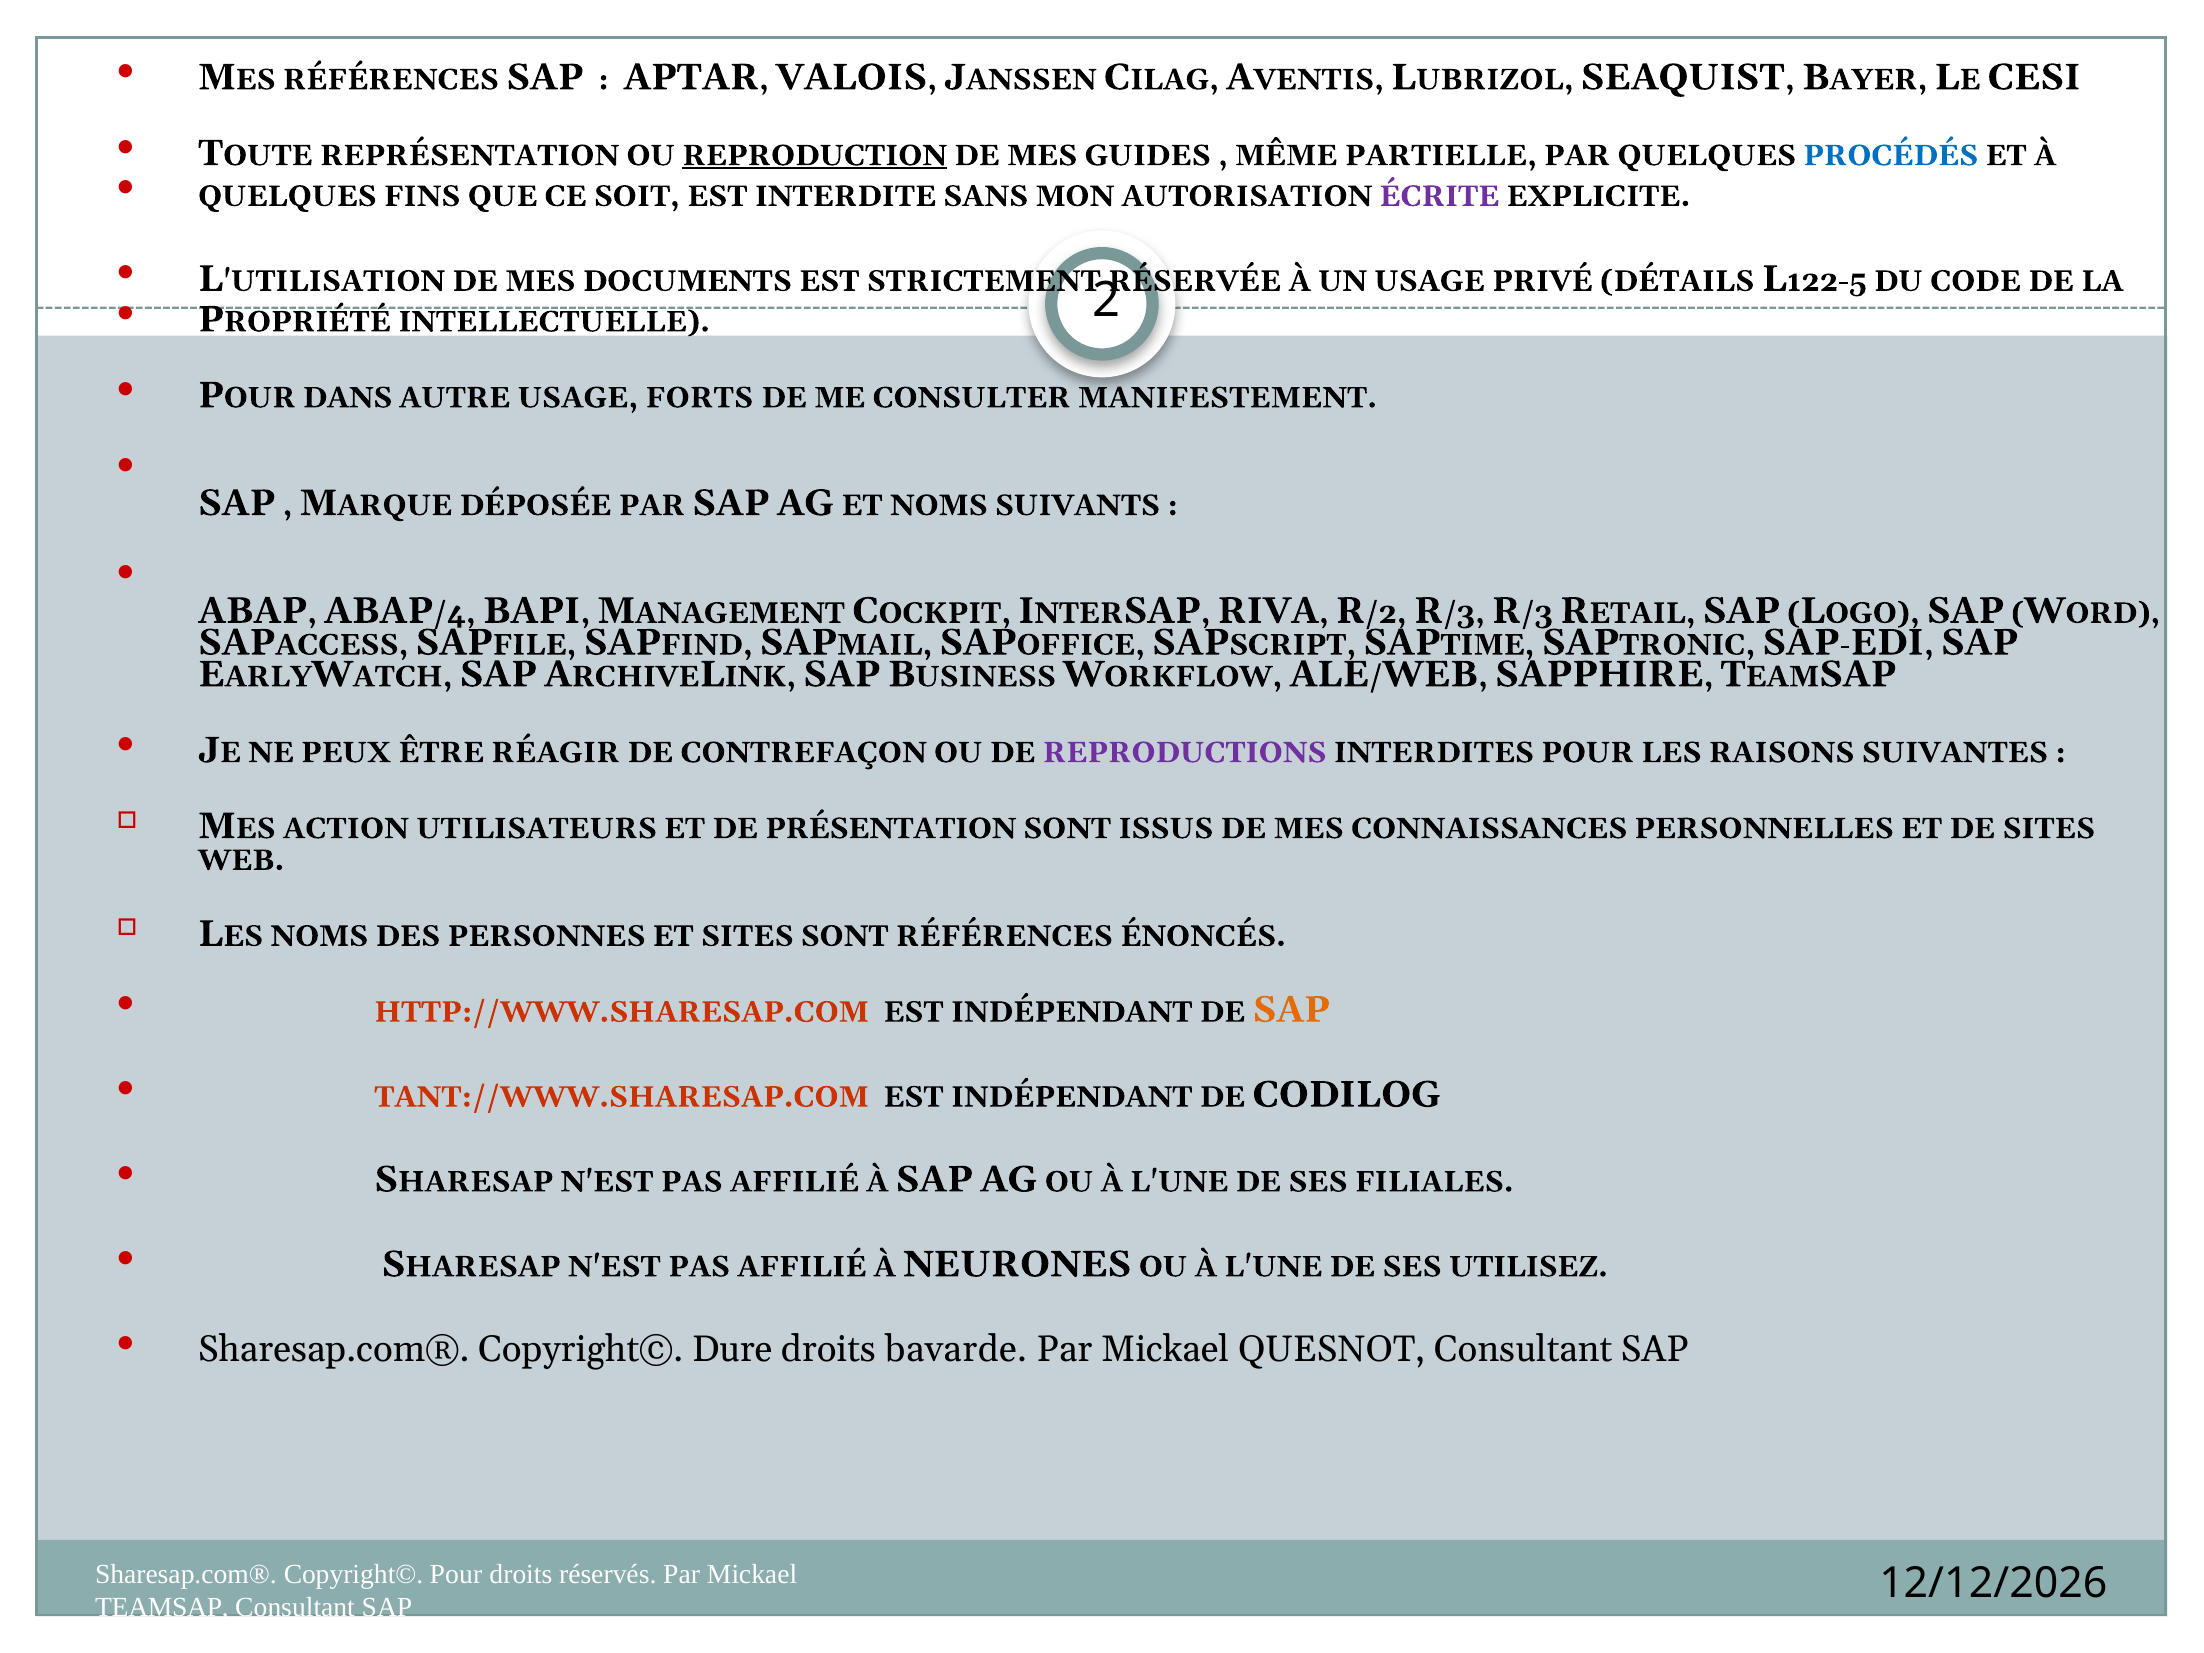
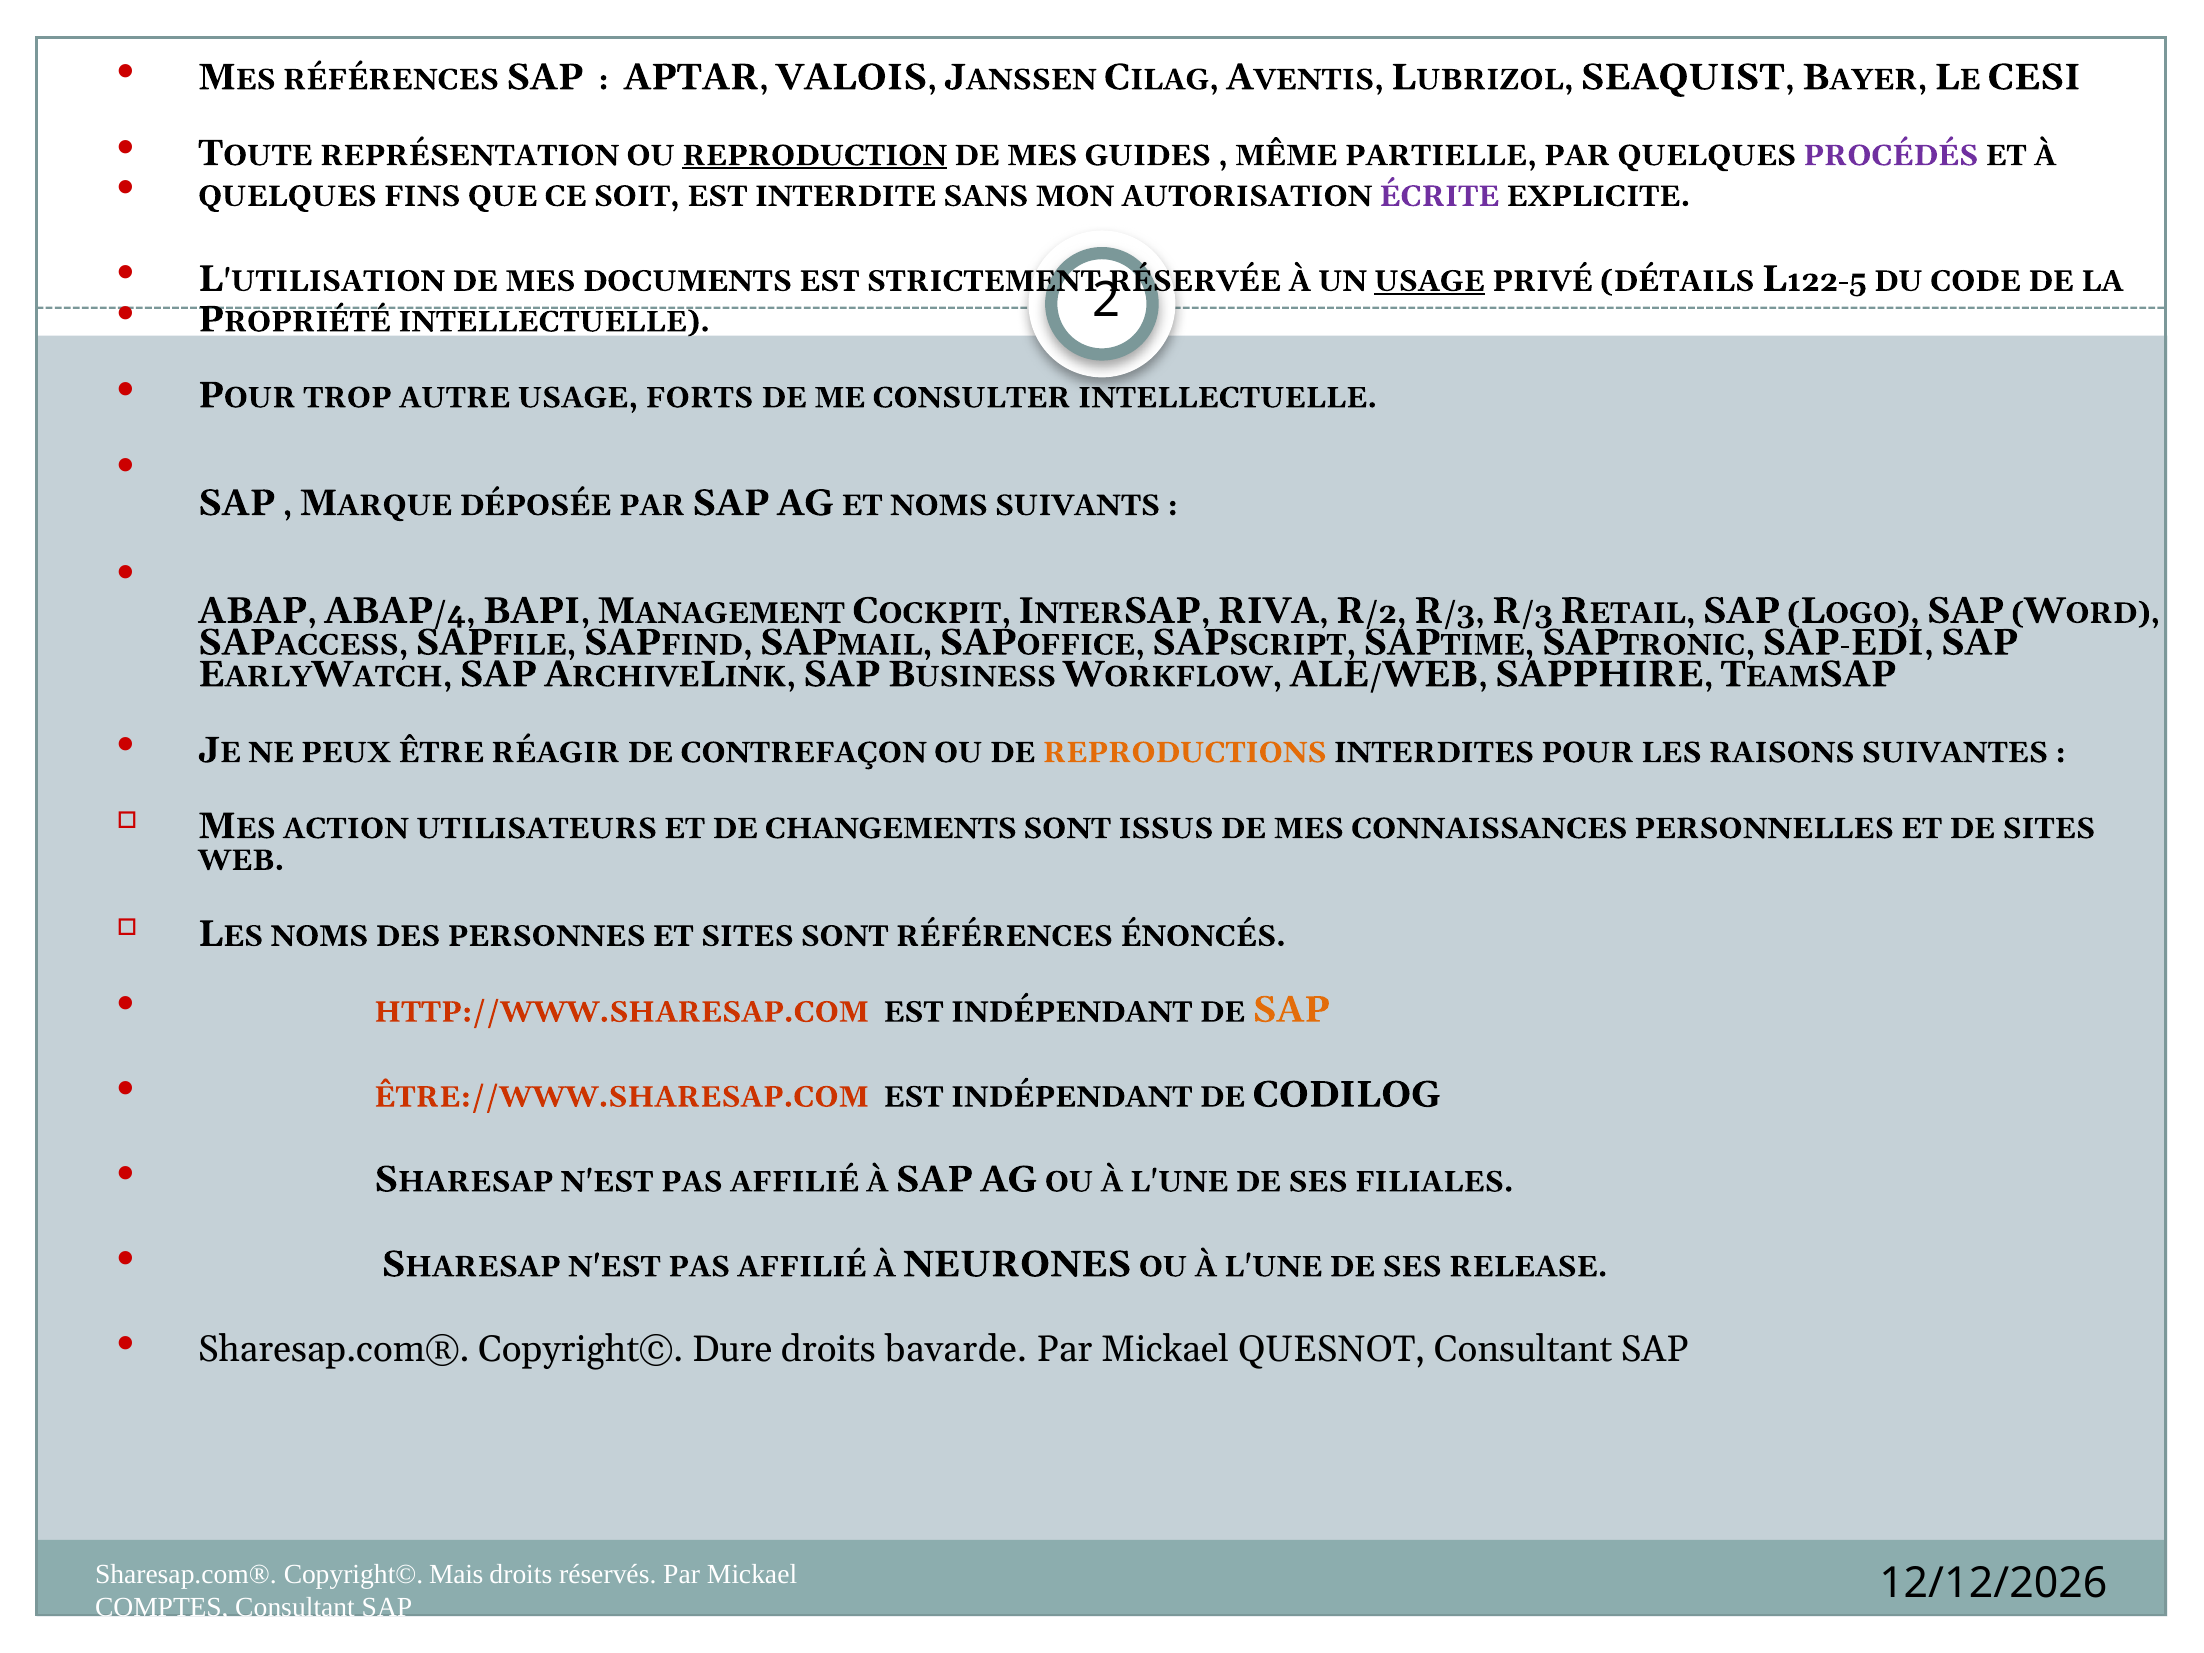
PROCÉDÉS colour: blue -> purple
USAGE at (1430, 281) underline: none -> present
DANS: DANS -> TROP
CONSULTER MANIFESTEMENT: MANIFESTEMENT -> INTELLECTUELLE
REPRODUCTIONS colour: purple -> orange
PRÉSENTATION: PRÉSENTATION -> CHANGEMENTS
TANT://WWW.SHARESAP.COM: TANT://WWW.SHARESAP.COM -> ÊTRE://WWW.SHARESAP.COM
UTILISEZ: UTILISEZ -> RELEASE
Copyright© Pour: Pour -> Mais
TEAMSAP at (162, 1608): TEAMSAP -> COMPTES
